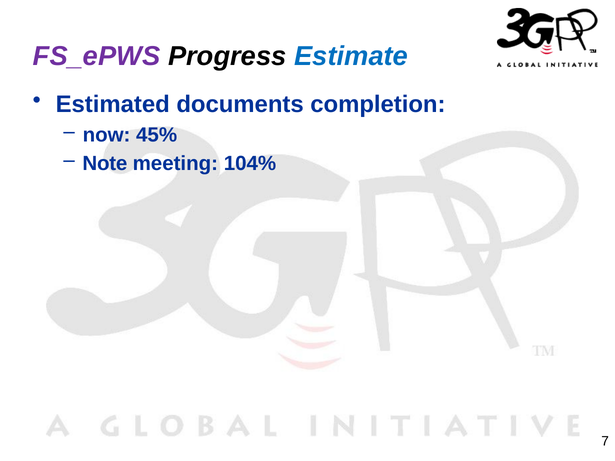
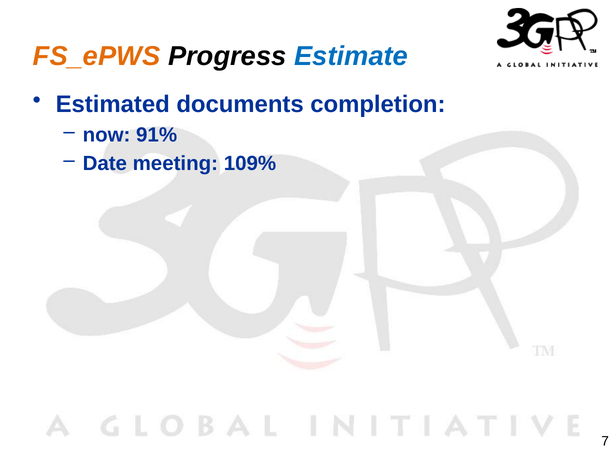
FS_ePWS colour: purple -> orange
45%: 45% -> 91%
Note: Note -> Date
104%: 104% -> 109%
